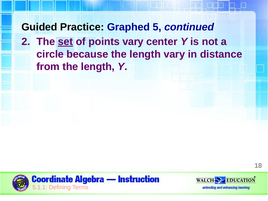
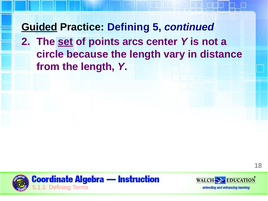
Guided underline: none -> present
Practice Graphed: Graphed -> Defining
points vary: vary -> arcs
